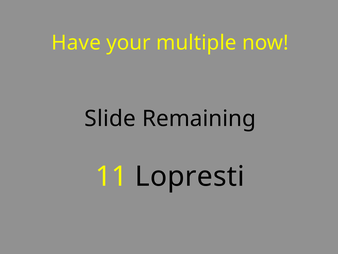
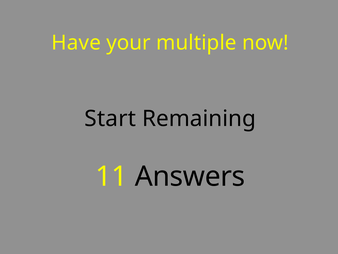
Slide: Slide -> Start
Lopresti: Lopresti -> Answers
